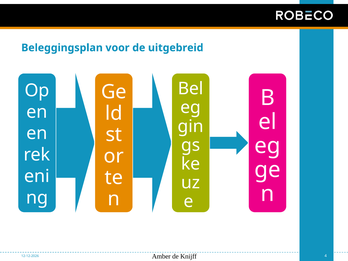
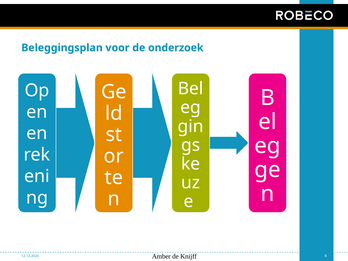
uitgebreid: uitgebreid -> onderzoek
